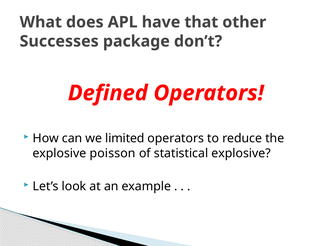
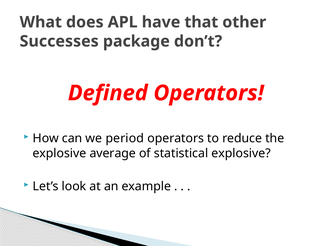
limited: limited -> period
poisson: poisson -> average
